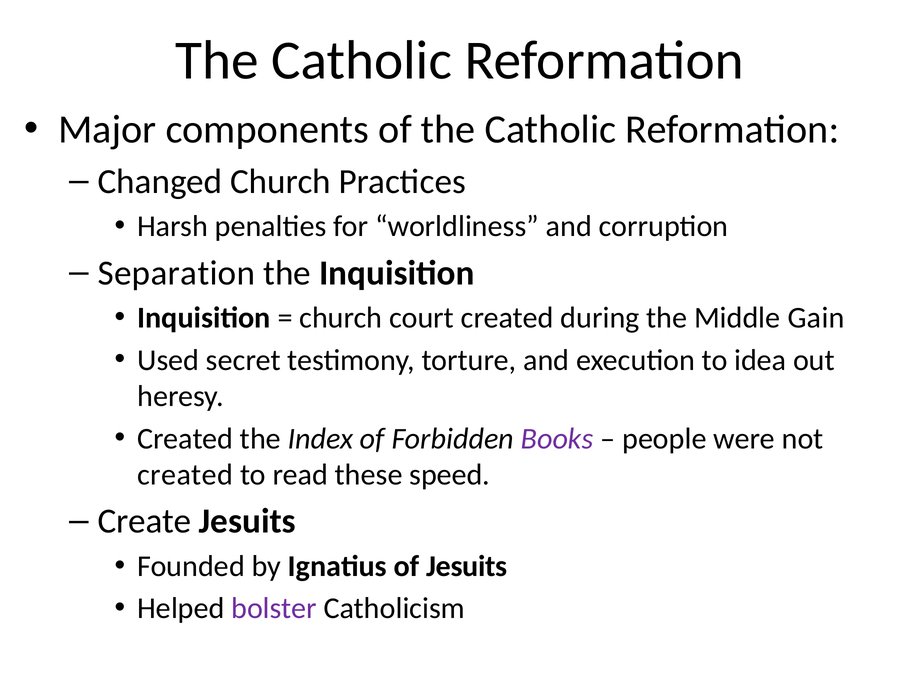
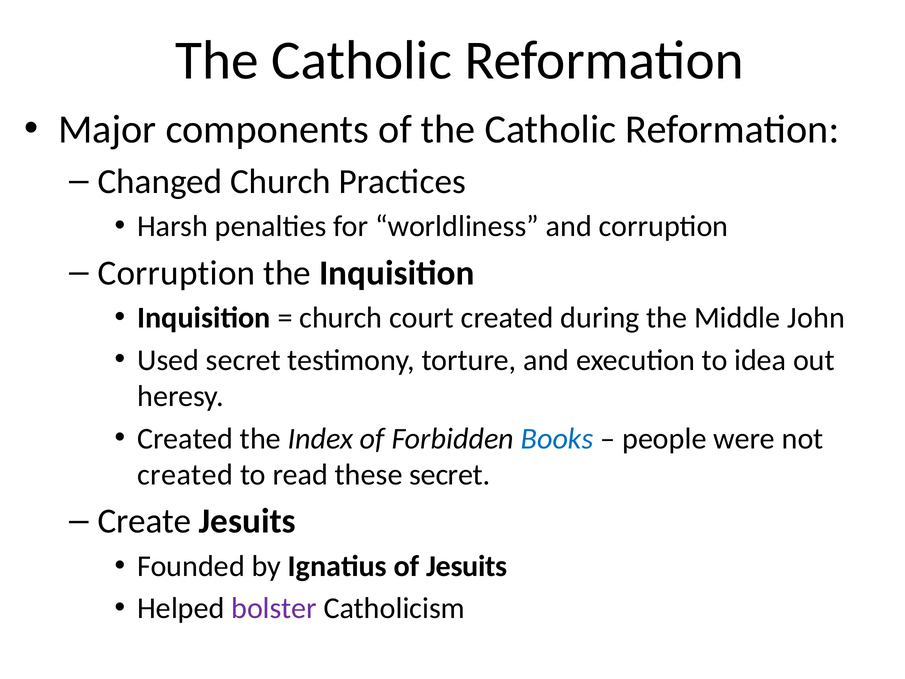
Separation at (176, 273): Separation -> Corruption
Gain: Gain -> John
Books colour: purple -> blue
these speed: speed -> secret
